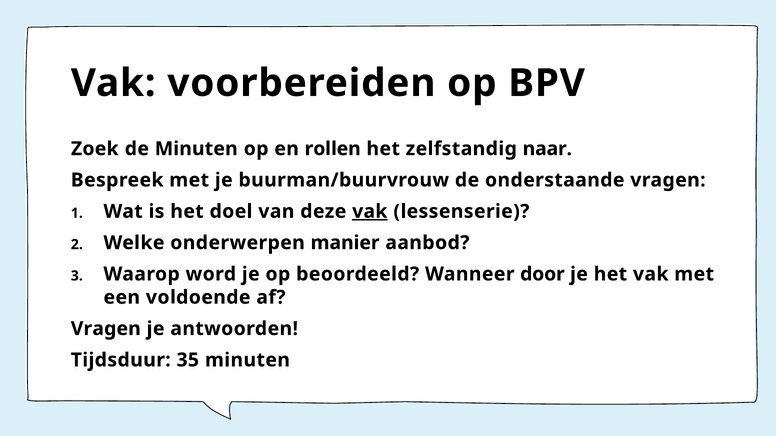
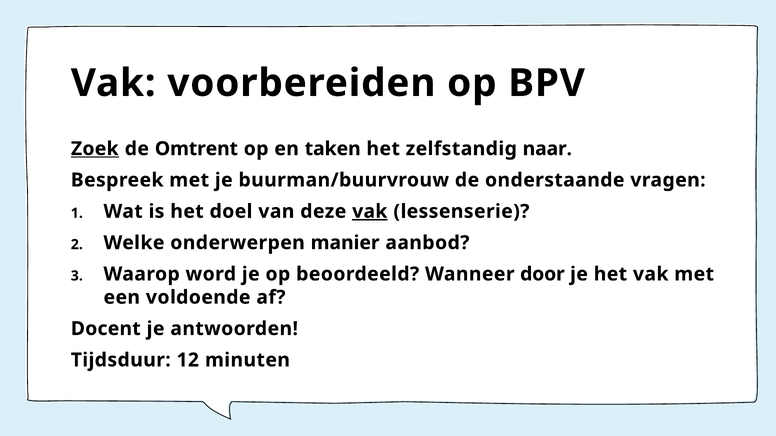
Zoek underline: none -> present
de Minuten: Minuten -> Omtrent
rollen: rollen -> taken
Vragen at (106, 329): Vragen -> Docent
35: 35 -> 12
